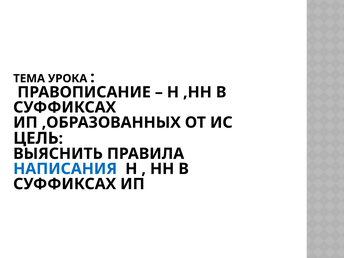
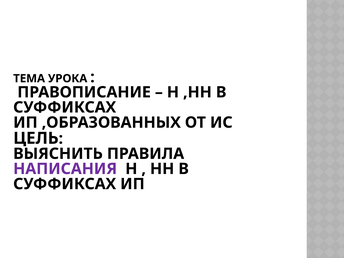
НАПИСАНИЯ colour: blue -> purple
